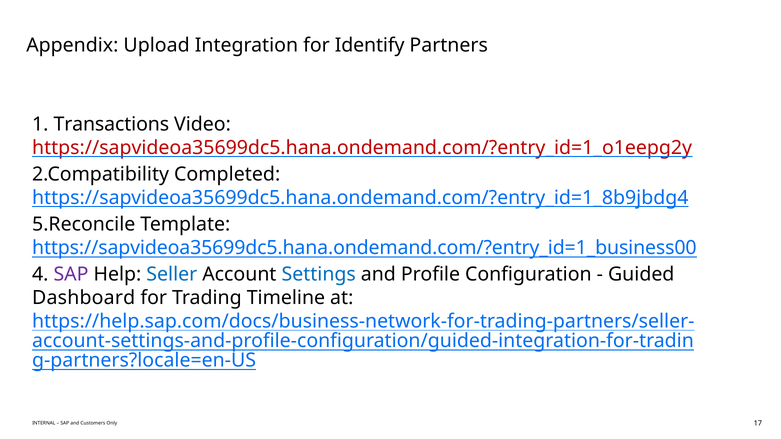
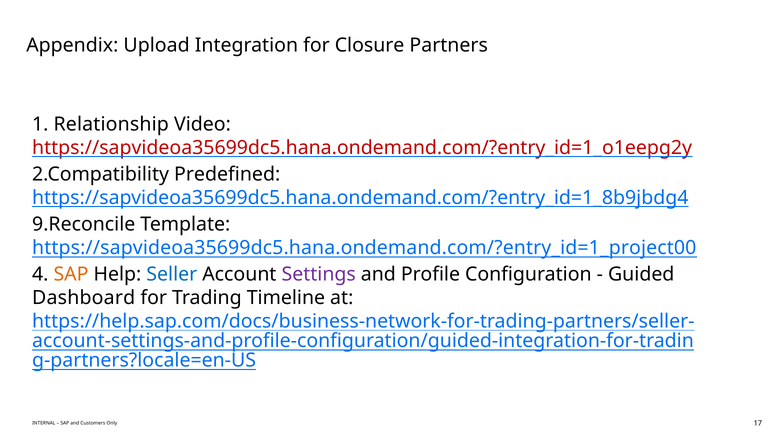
Identify: Identify -> Closure
Transactions: Transactions -> Relationship
Completed: Completed -> Predefined
5.Reconcile: 5.Reconcile -> 9.Reconcile
https://sapvideoa35699dc5.hana.ondemand.com/?entry_id=1_business00: https://sapvideoa35699dc5.hana.ondemand.com/?entry_id=1_business00 -> https://sapvideoa35699dc5.hana.ondemand.com/?entry_id=1_project00
SAP at (71, 275) colour: purple -> orange
Settings colour: blue -> purple
